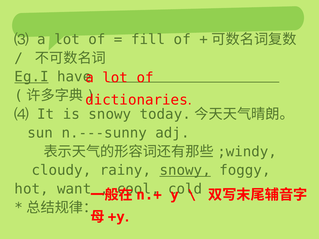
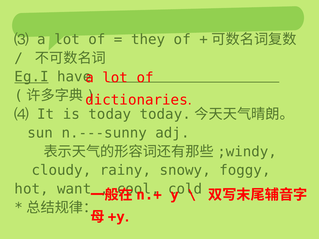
fill: fill -> they
is snowy: snowy -> today
snowy at (185, 170) underline: present -> none
